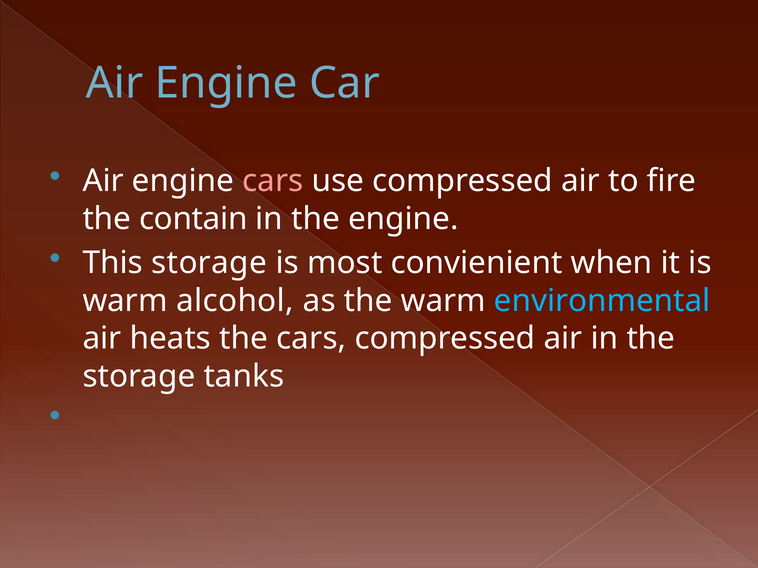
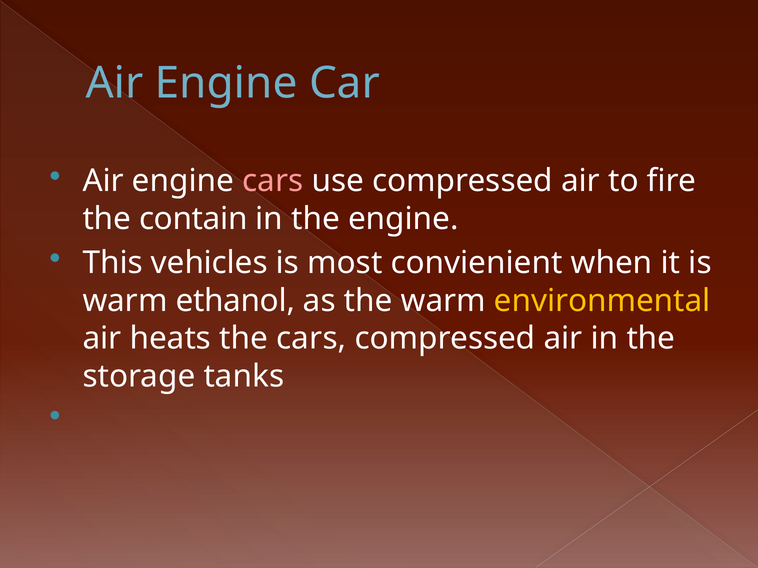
This storage: storage -> vehicles
alcohol: alcohol -> ethanol
environmental colour: light blue -> yellow
